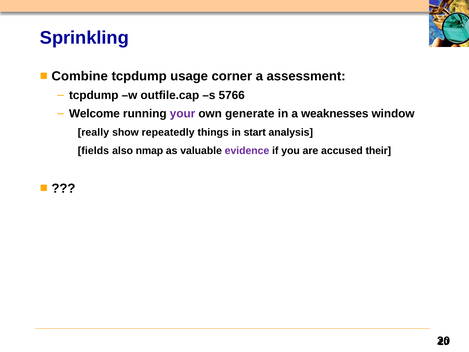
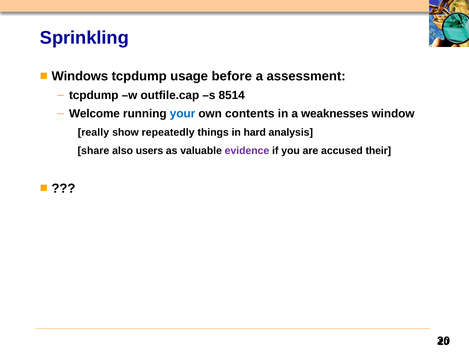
Combine: Combine -> Windows
corner: corner -> before
5766: 5766 -> 8514
your colour: purple -> blue
generate: generate -> contents
start: start -> hard
fields: fields -> share
nmap: nmap -> users
